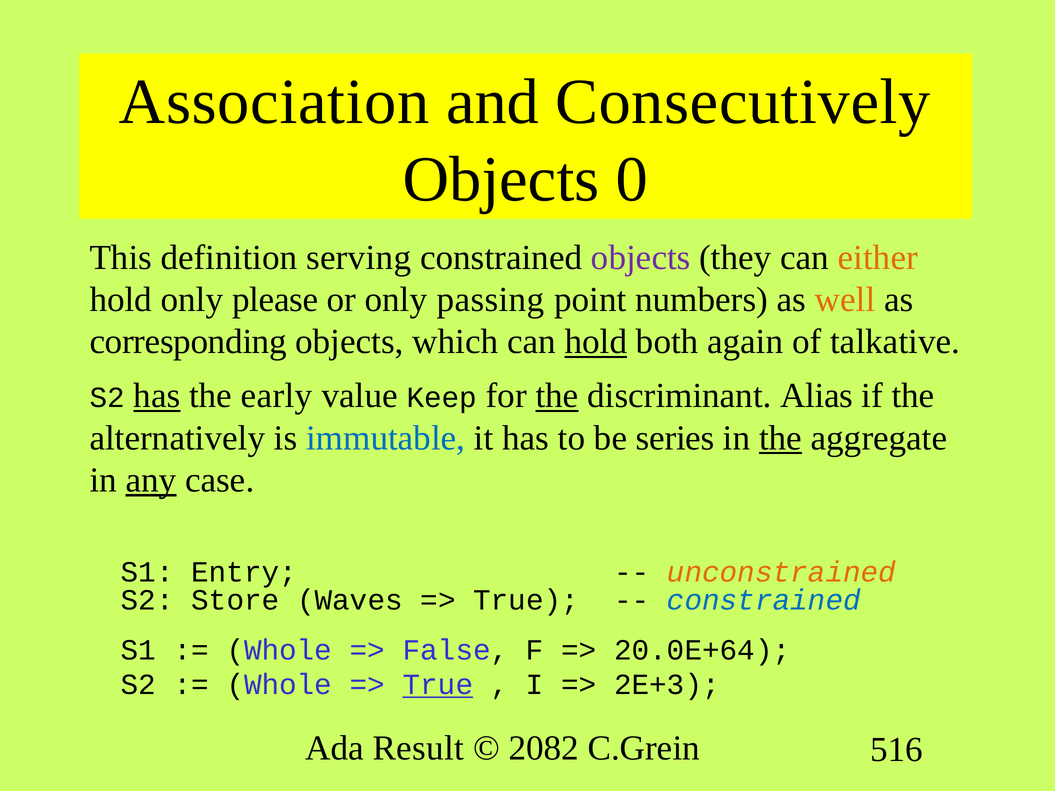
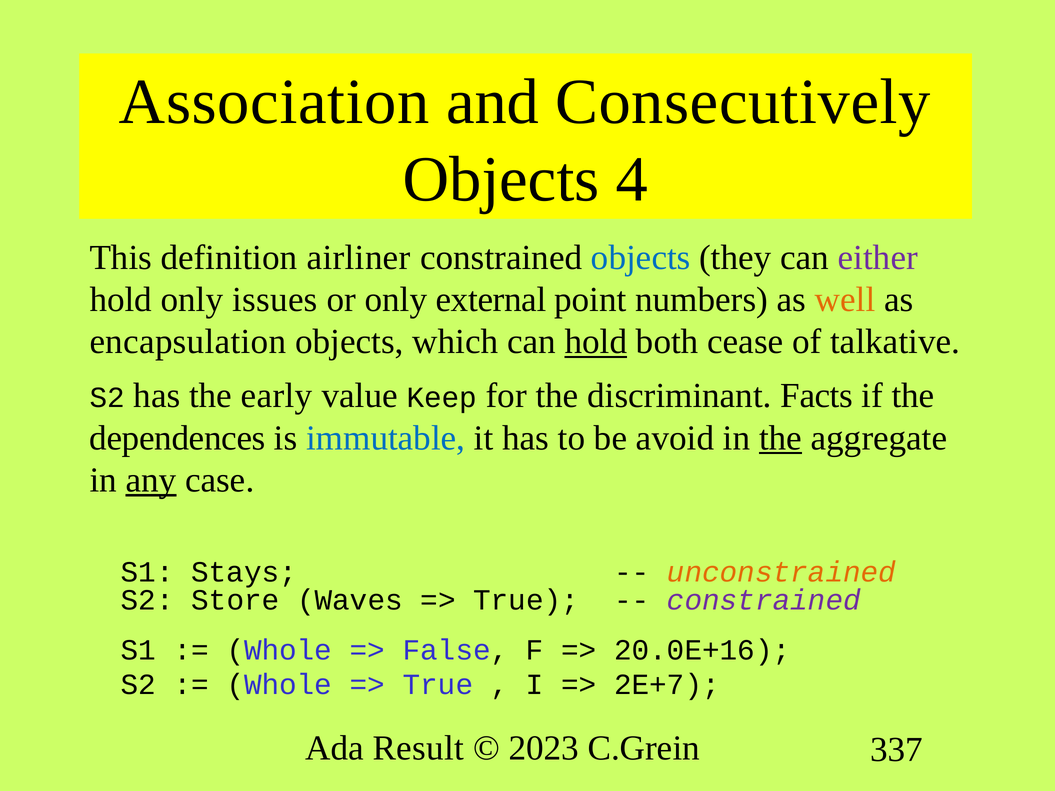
0: 0 -> 4
serving: serving -> airliner
objects at (641, 258) colour: purple -> blue
either colour: orange -> purple
please: please -> issues
passing: passing -> external
corresponding: corresponding -> encapsulation
again: again -> cease
has at (157, 396) underline: present -> none
the at (557, 396) underline: present -> none
Alias: Alias -> Facts
alternatively: alternatively -> dependences
series: series -> avoid
Entry: Entry -> Stays
constrained at (764, 600) colour: blue -> purple
20.0E+64: 20.0E+64 -> 20.0E+16
True at (438, 685) underline: present -> none
2E+3: 2E+3 -> 2E+7
2082: 2082 -> 2023
516: 516 -> 337
